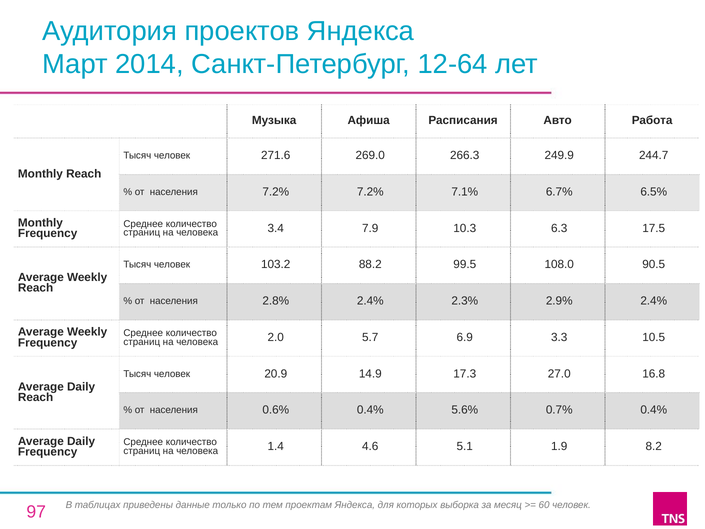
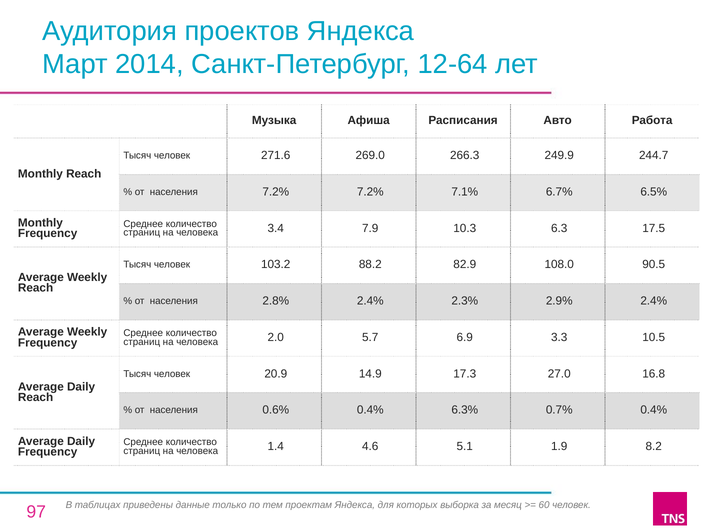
99.5: 99.5 -> 82.9
5.6%: 5.6% -> 6.3%
